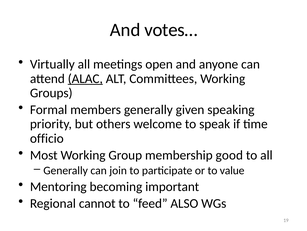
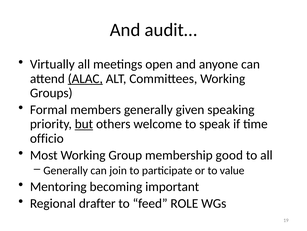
votes…: votes… -> audit…
but underline: none -> present
cannot: cannot -> drafter
ALSO: ALSO -> ROLE
